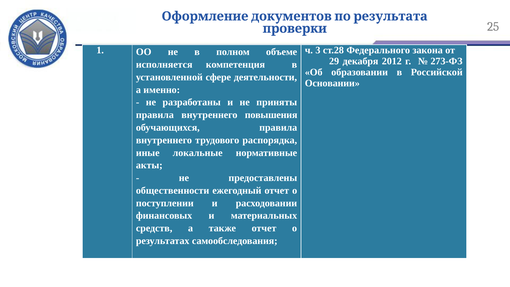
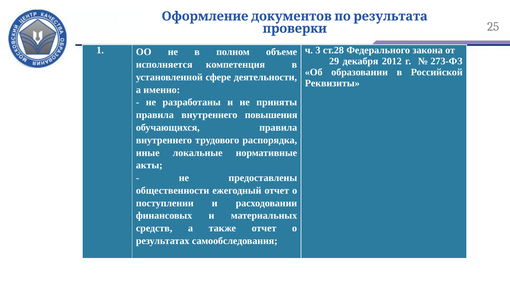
Основании: Основании -> Реквизиты
